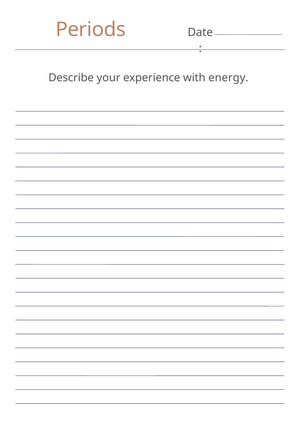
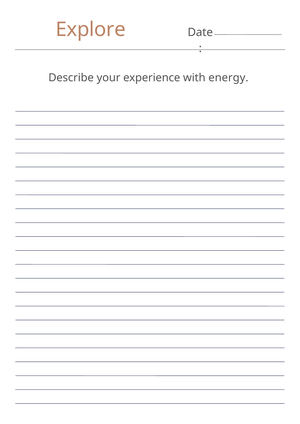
Periods: Periods -> Explore
